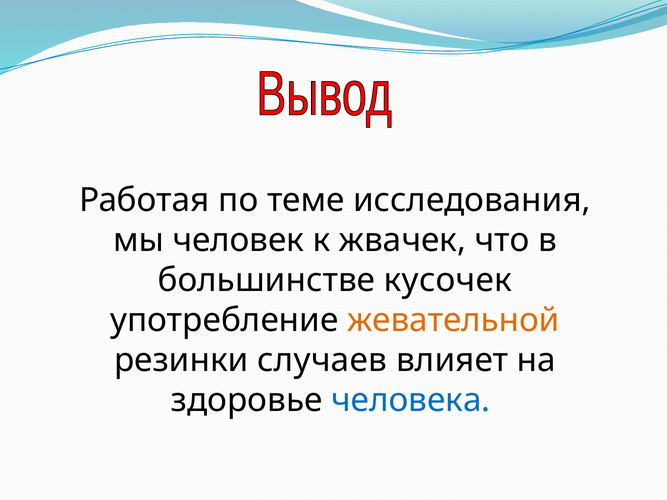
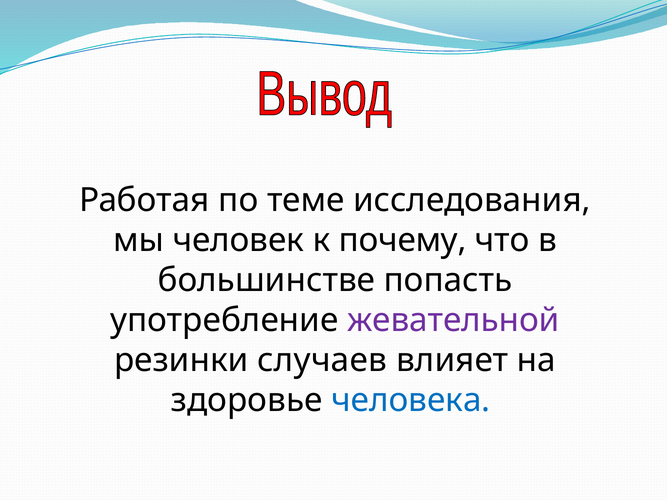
жвачек: жвачек -> почему
кусочек: кусочек -> попасть
жевательной colour: orange -> purple
